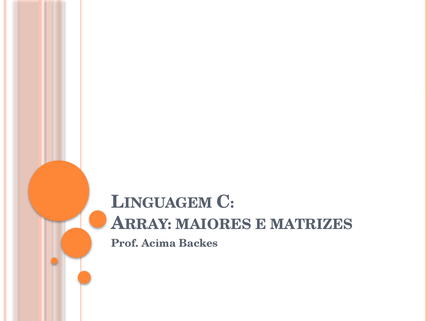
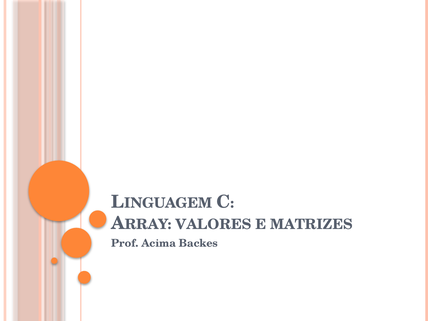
MAIORES: MAIORES -> VALORES
